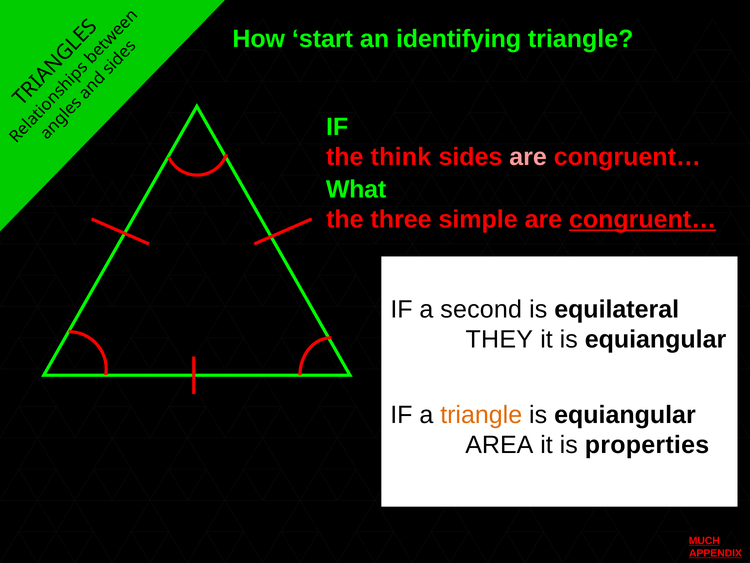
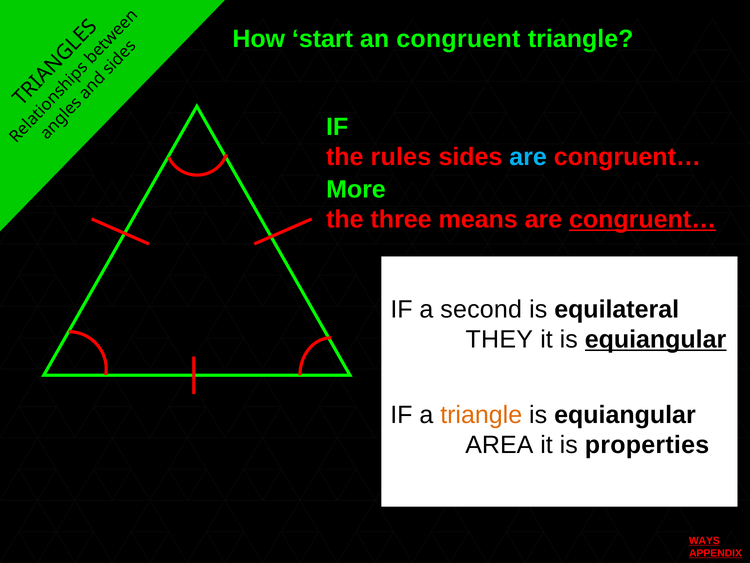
identifying: identifying -> congruent
think: think -> rules
are at (528, 157) colour: pink -> light blue
What: What -> More
simple: simple -> means
equiangular at (656, 339) underline: none -> present
MUCH: MUCH -> WAYS
